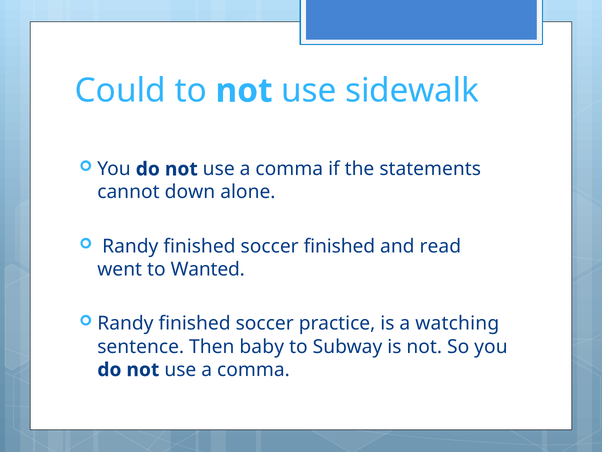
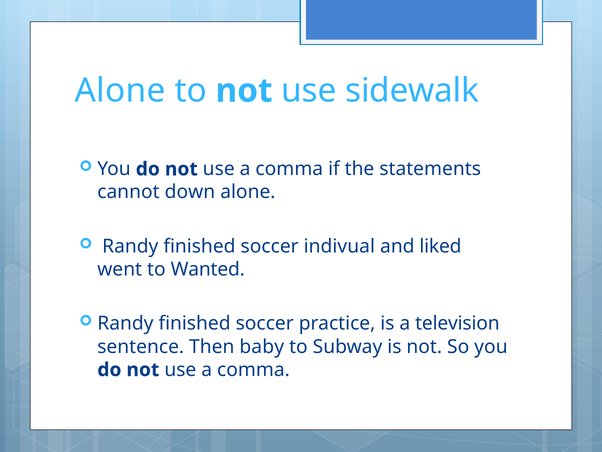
Could at (120, 91): Could -> Alone
soccer finished: finished -> indivual
read: read -> liked
watching: watching -> television
